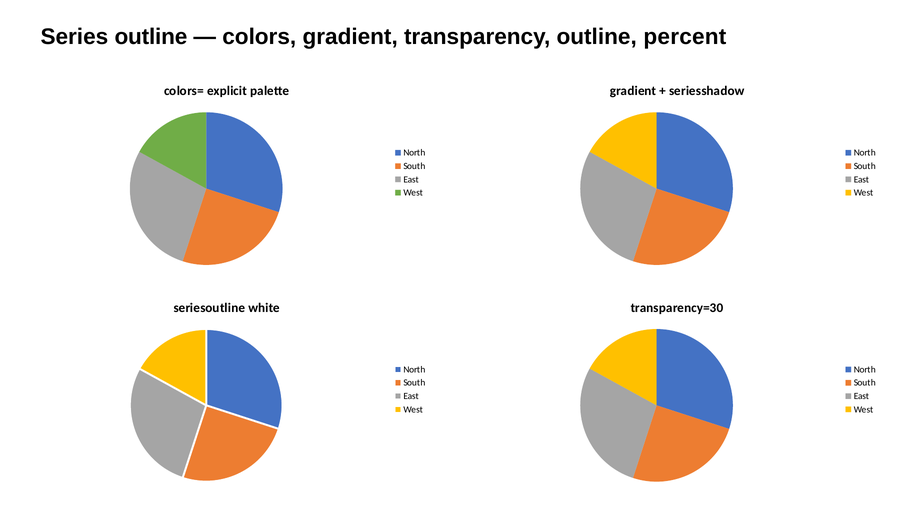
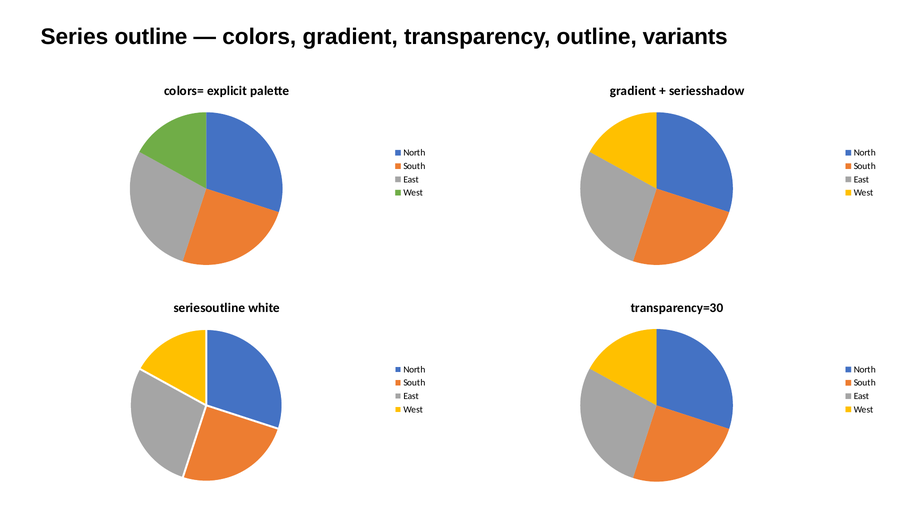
percent: percent -> variants
